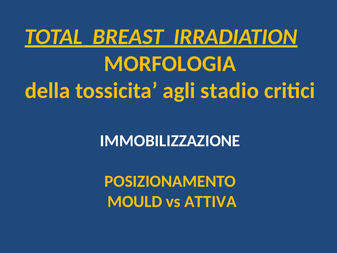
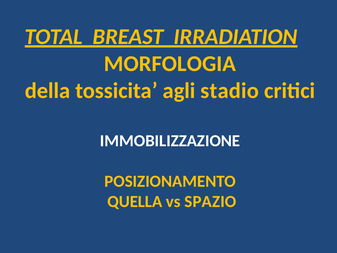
MOULD: MOULD -> QUELLA
ATTIVA: ATTIVA -> SPAZIO
